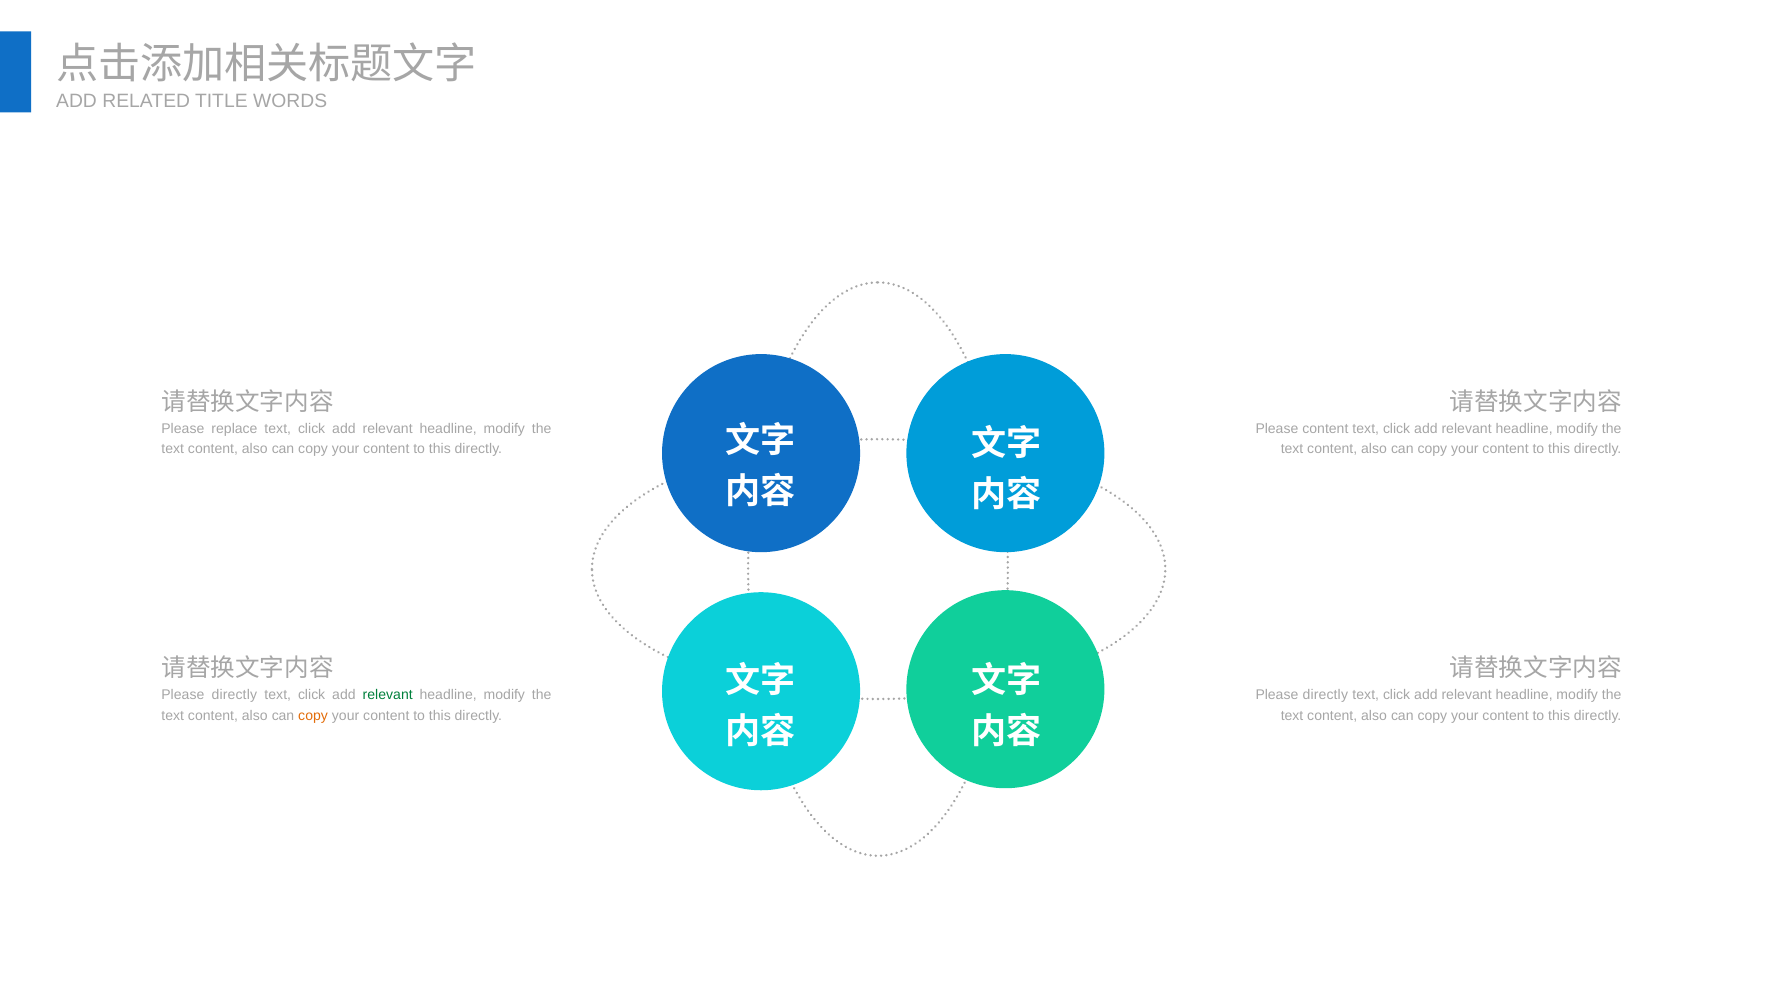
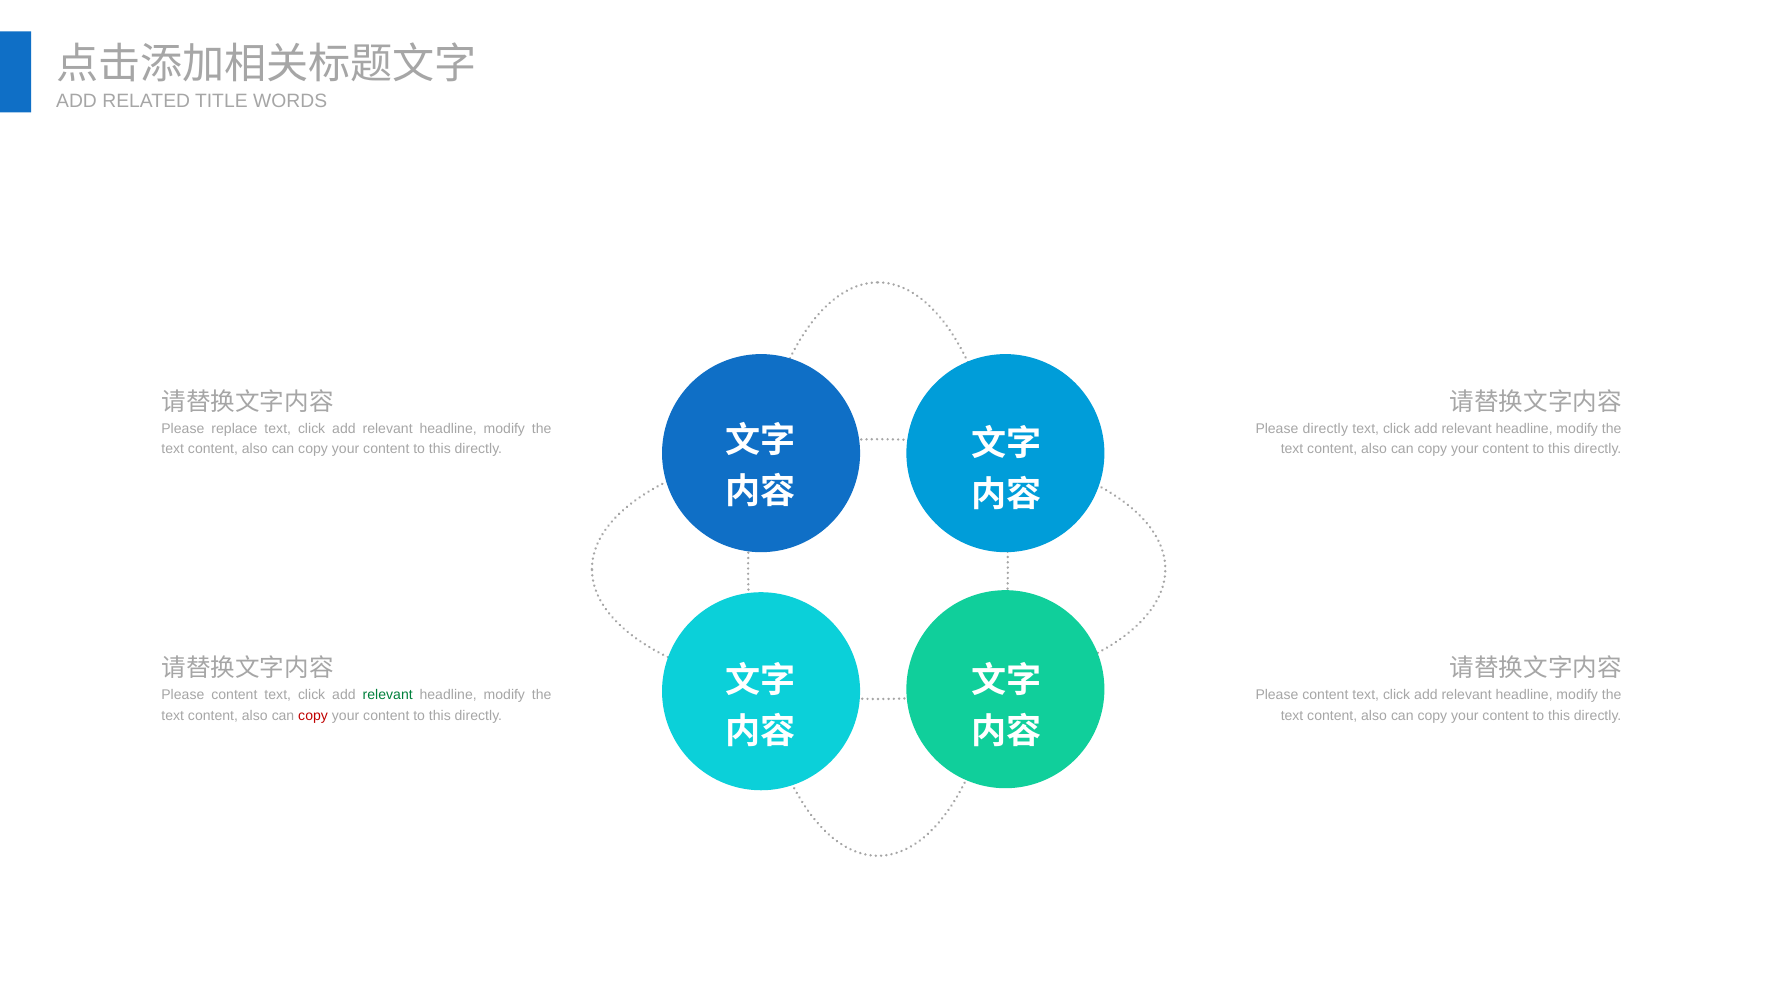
Please content: content -> directly
directly at (234, 695): directly -> content
directly at (1325, 695): directly -> content
copy at (313, 715) colour: orange -> red
